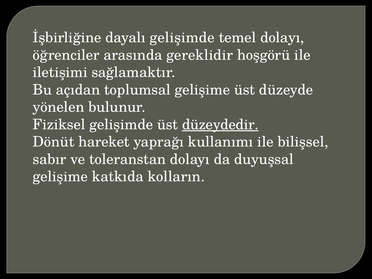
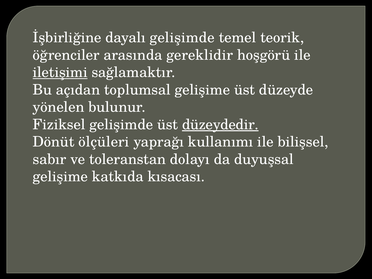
temel dolayı: dolayı -> teorik
iletişimi underline: none -> present
hareket: hareket -> ölçüleri
kolların: kolların -> kısacası
